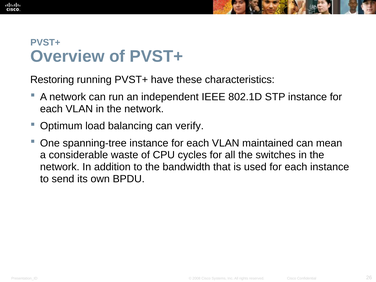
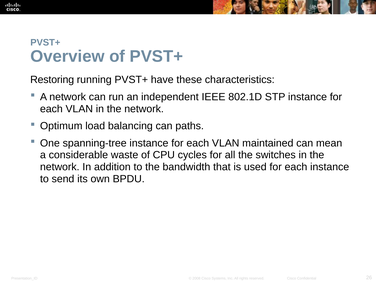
verify: verify -> paths
